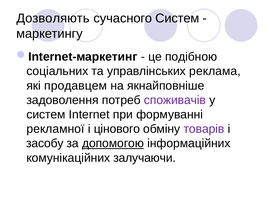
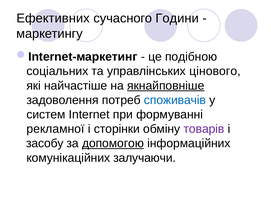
Дозволяють: Дозволяють -> Ефективних
сучасного Систем: Систем -> Години
реклама: реклама -> цінового
продавцем: продавцем -> найчастіше
якнайповніше underline: none -> present
споживачів colour: purple -> blue
цінового: цінового -> сторінки
